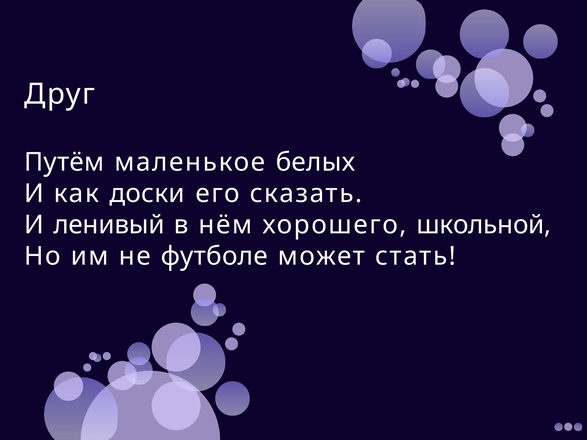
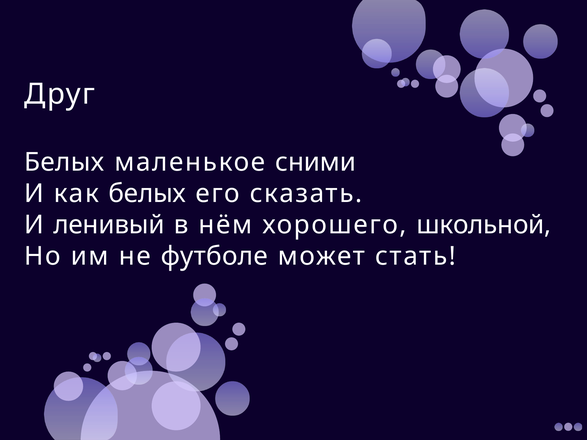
Путём at (64, 162): Путём -> Белых
белых: белых -> сними
как доски: доски -> белых
